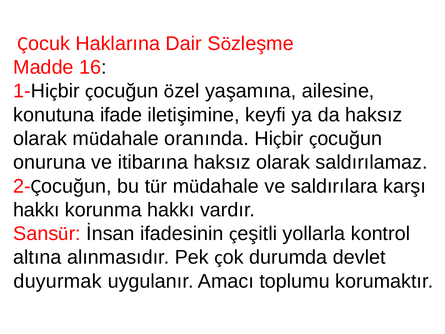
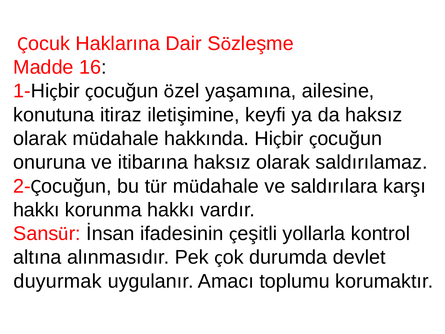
ifade: ifade -> itiraz
oranında: oranında -> hakkında
